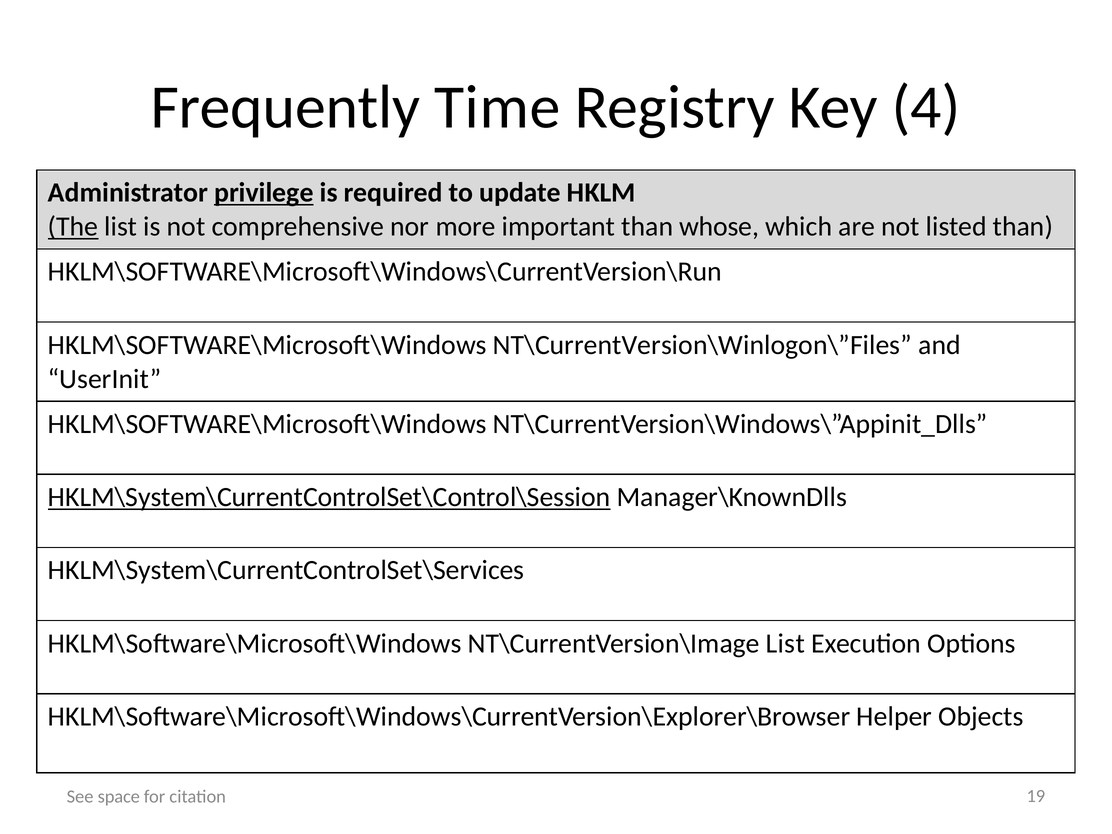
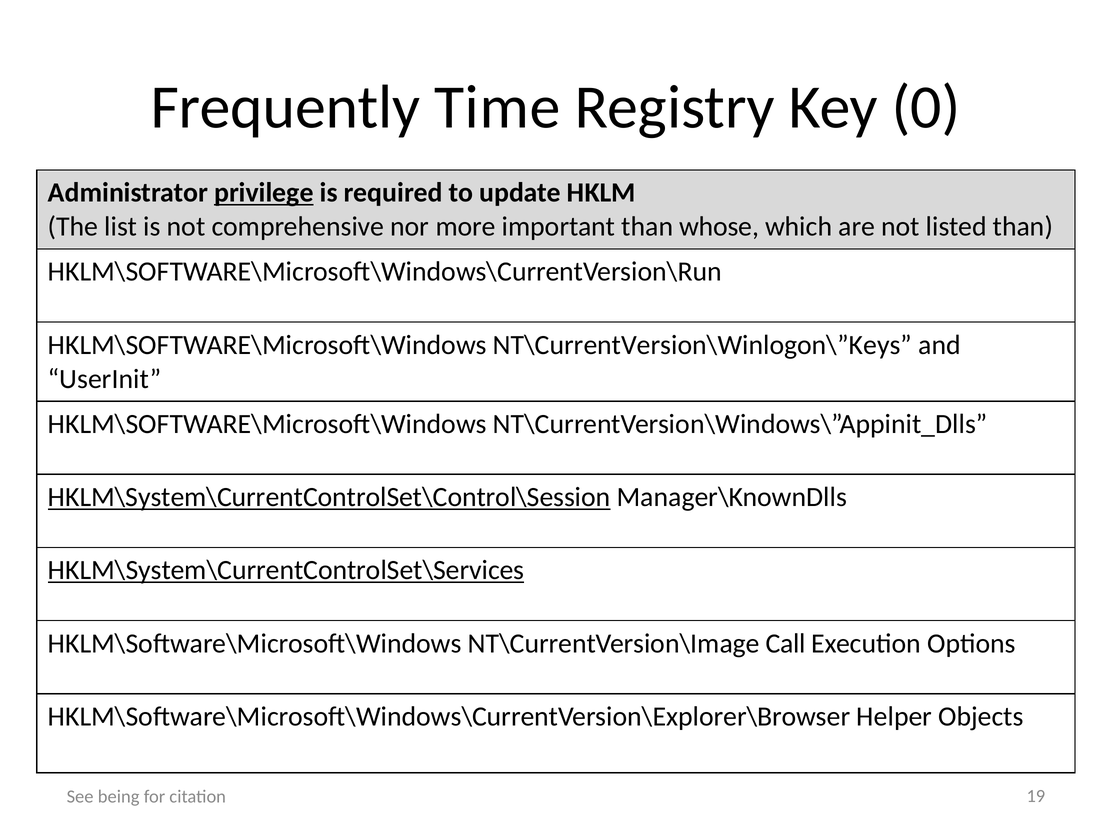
4: 4 -> 0
The underline: present -> none
NT\CurrentVersion\Winlogon\”Files: NT\CurrentVersion\Winlogon\”Files -> NT\CurrentVersion\Winlogon\”Keys
HKLM\System\CurrentControlSet\Services underline: none -> present
NT\CurrentVersion\Image List: List -> Call
space: space -> being
